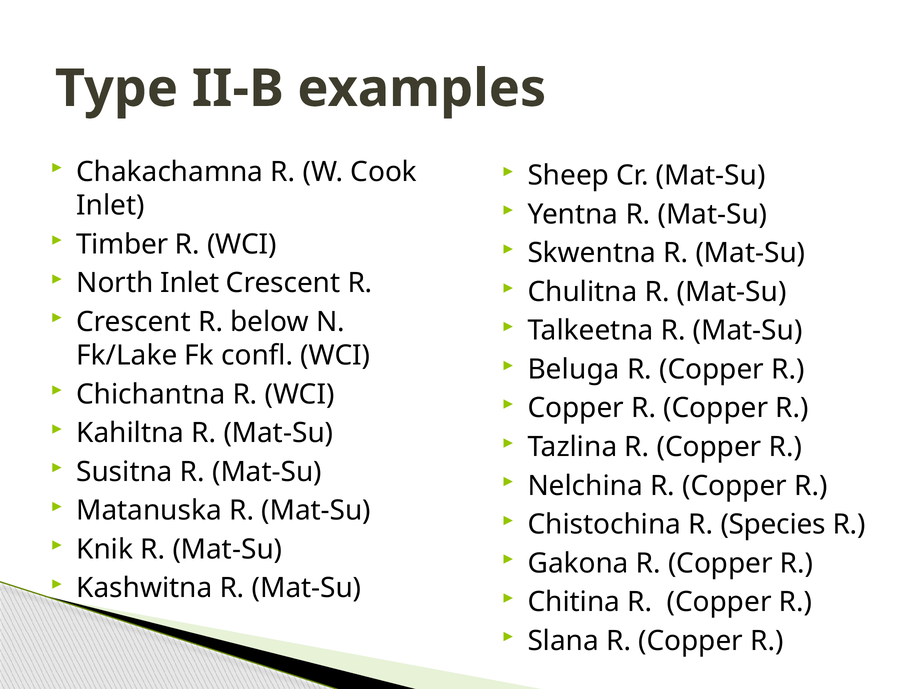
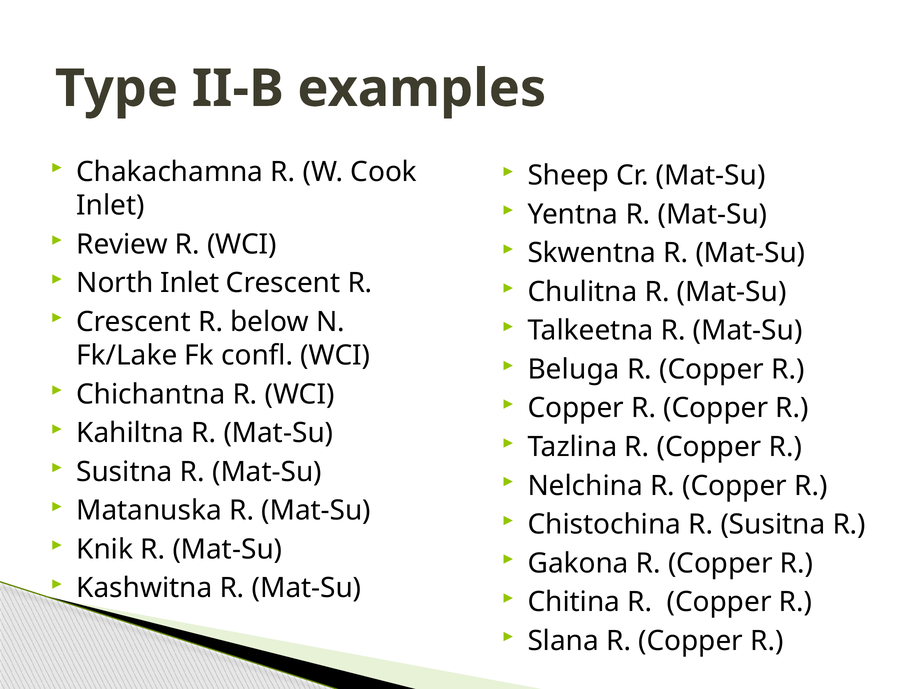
Timber: Timber -> Review
R Species: Species -> Susitna
